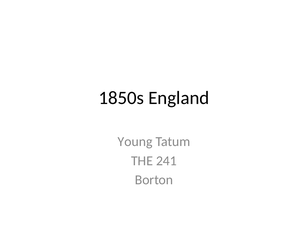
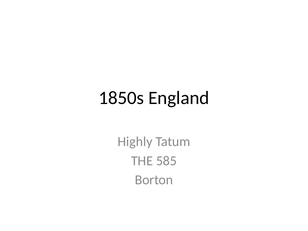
Young: Young -> Highly
241: 241 -> 585
